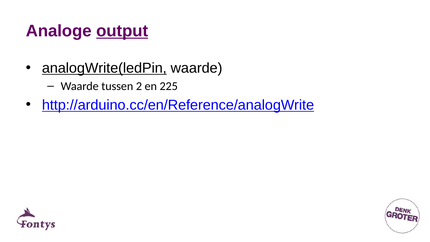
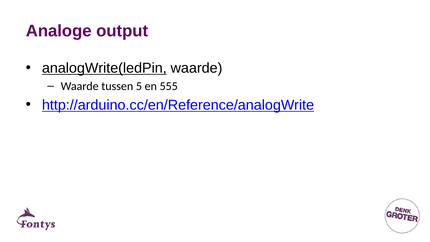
output underline: present -> none
2: 2 -> 5
225: 225 -> 555
